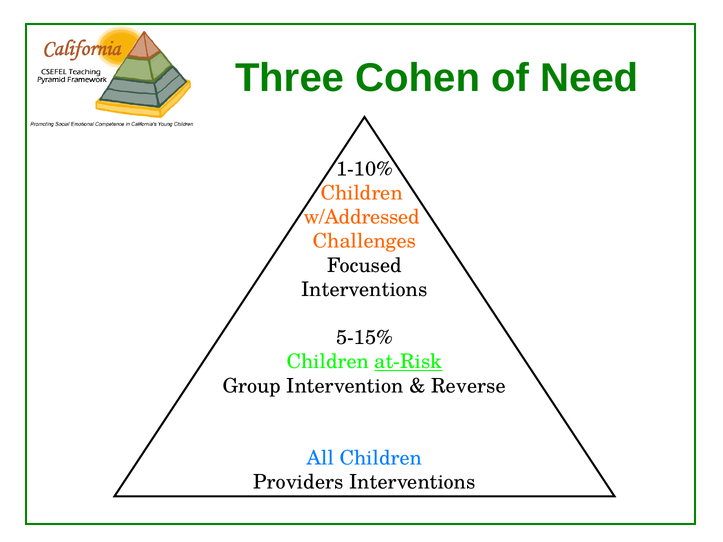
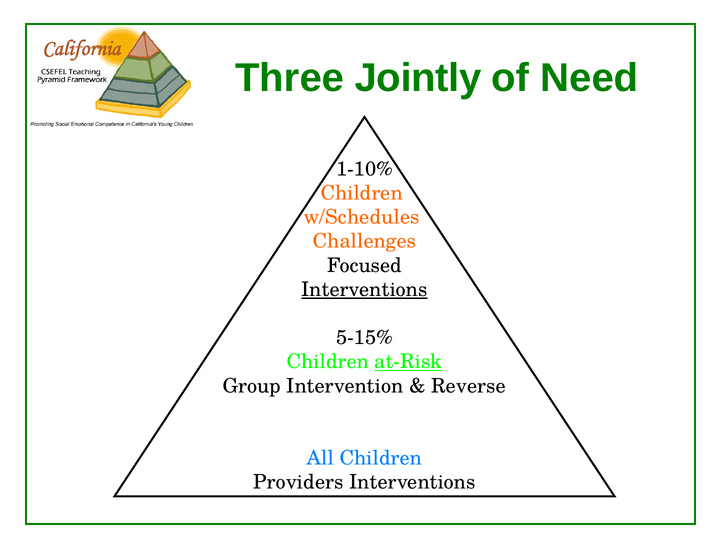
Cohen: Cohen -> Jointly
w/Addressed: w/Addressed -> w/Schedules
Interventions at (364, 290) underline: none -> present
